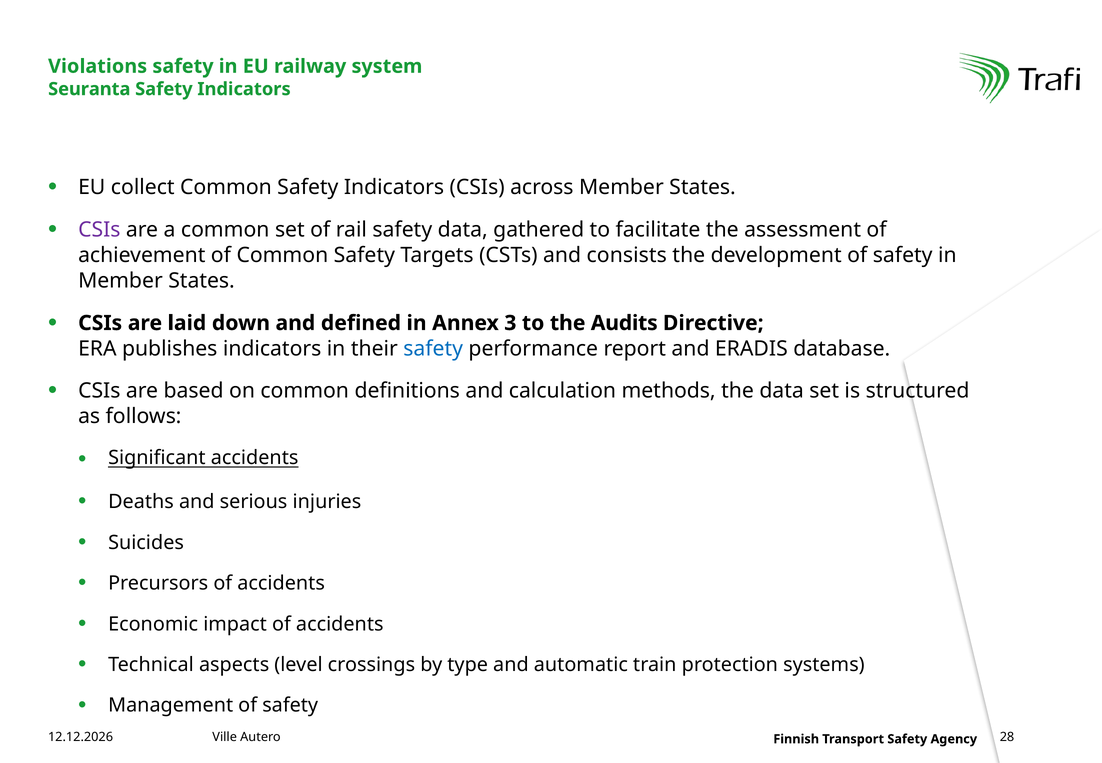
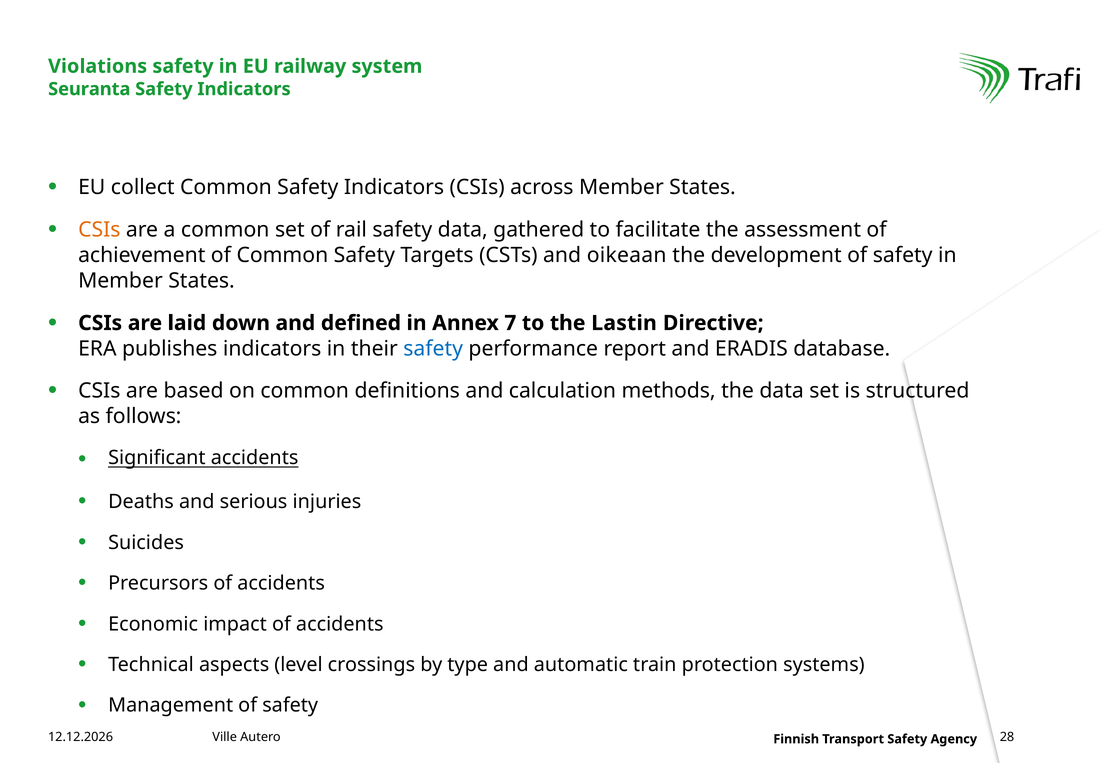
CSIs at (99, 230) colour: purple -> orange
consists: consists -> oikeaan
3: 3 -> 7
Audits: Audits -> Lastin
